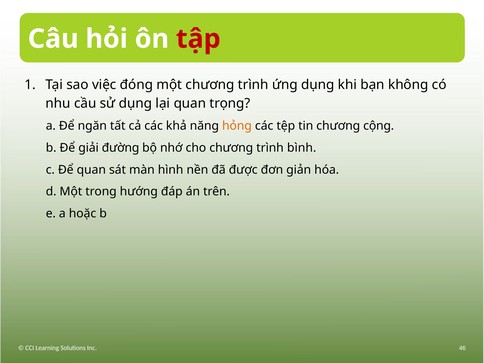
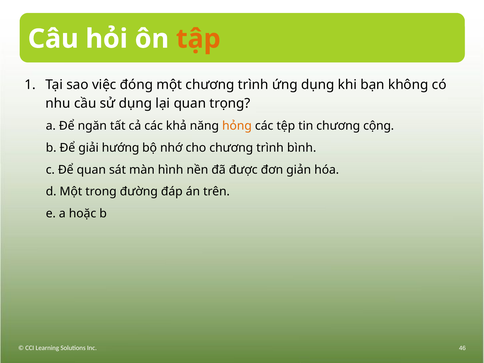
tập colour: red -> orange
đường: đường -> hướng
hướng: hướng -> đường
